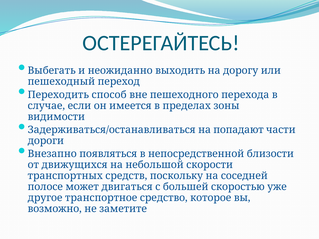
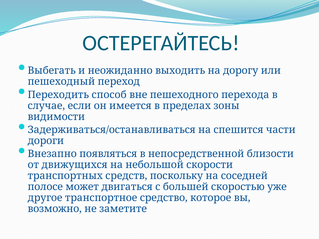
попадают: попадают -> спешится
